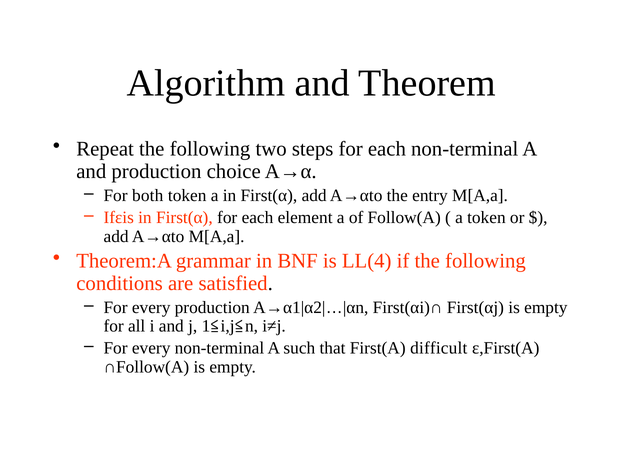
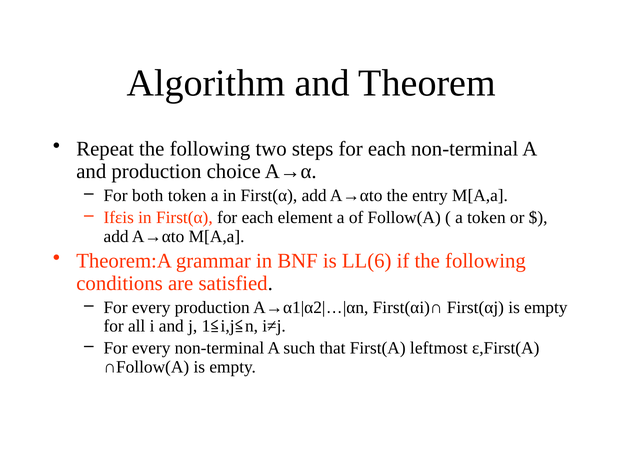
LL(4: LL(4 -> LL(6
difficult: difficult -> leftmost
